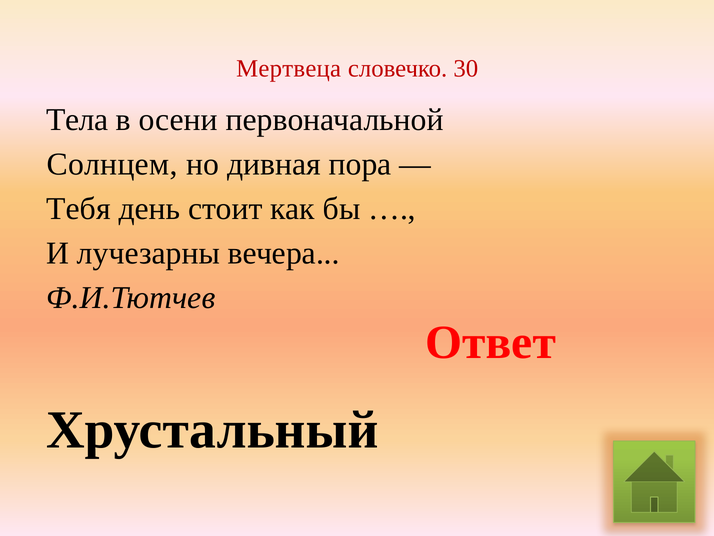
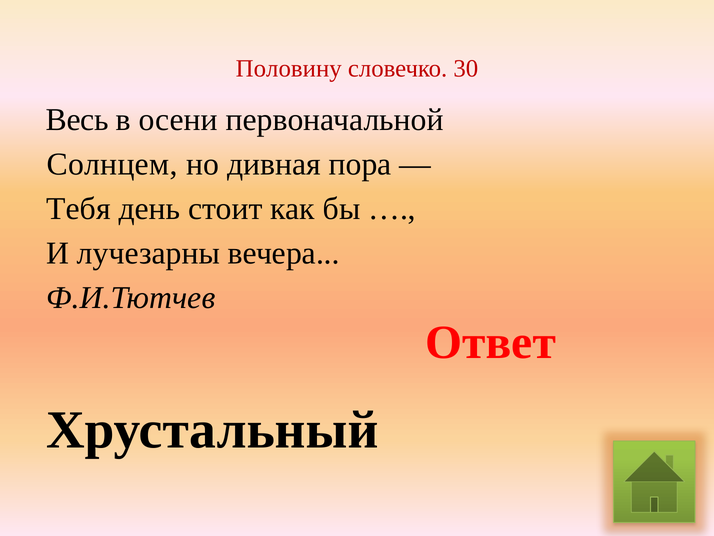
Мертвеца: Мертвеца -> Половину
Тела: Тела -> Весь
